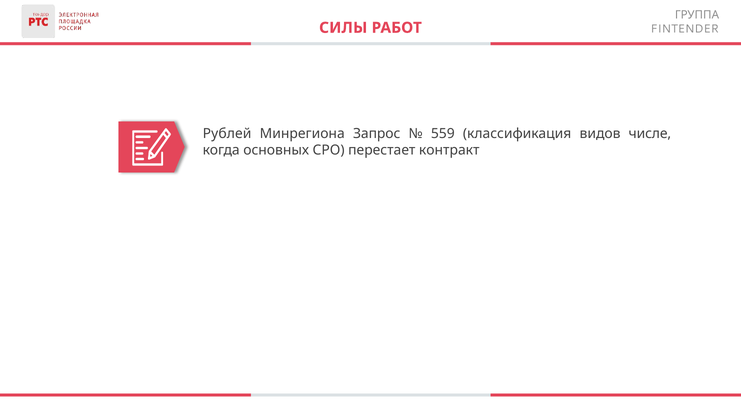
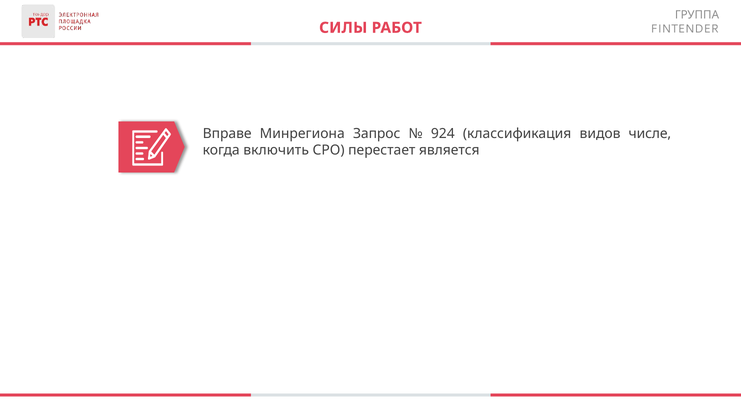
Рублей: Рублей -> Вправе
559: 559 -> 924
основных: основных -> включить
контракт: контракт -> является
